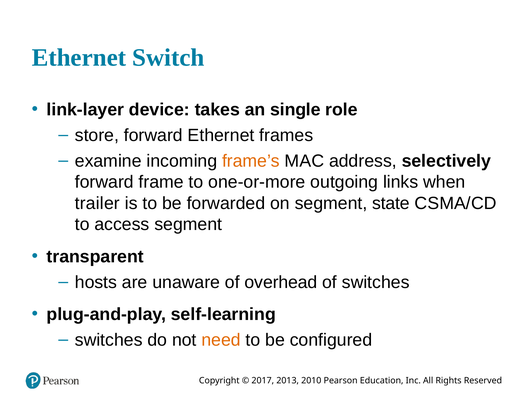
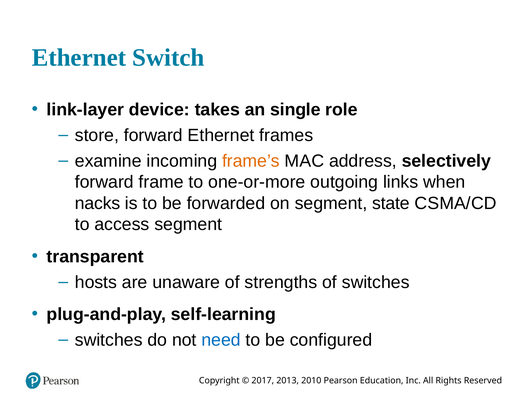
trailer: trailer -> nacks
overhead: overhead -> strengths
need colour: orange -> blue
